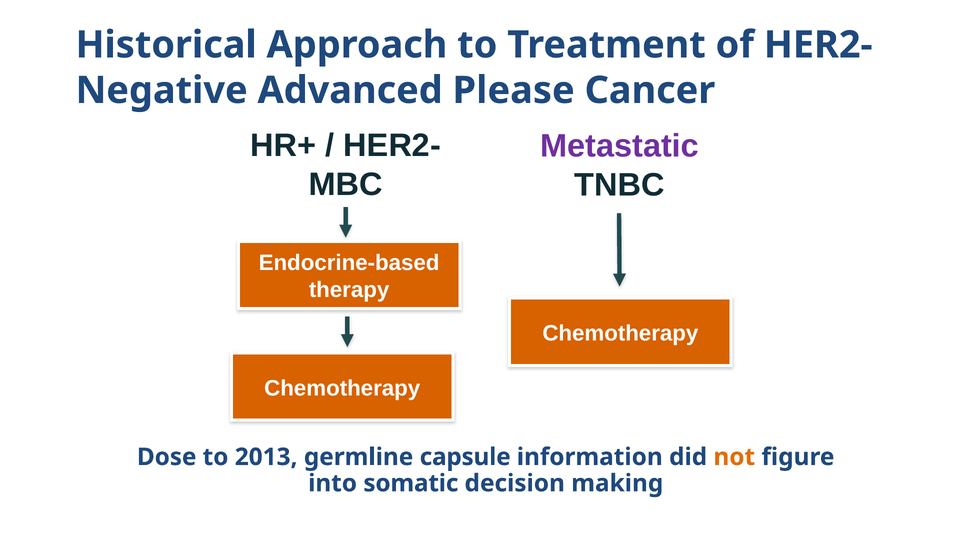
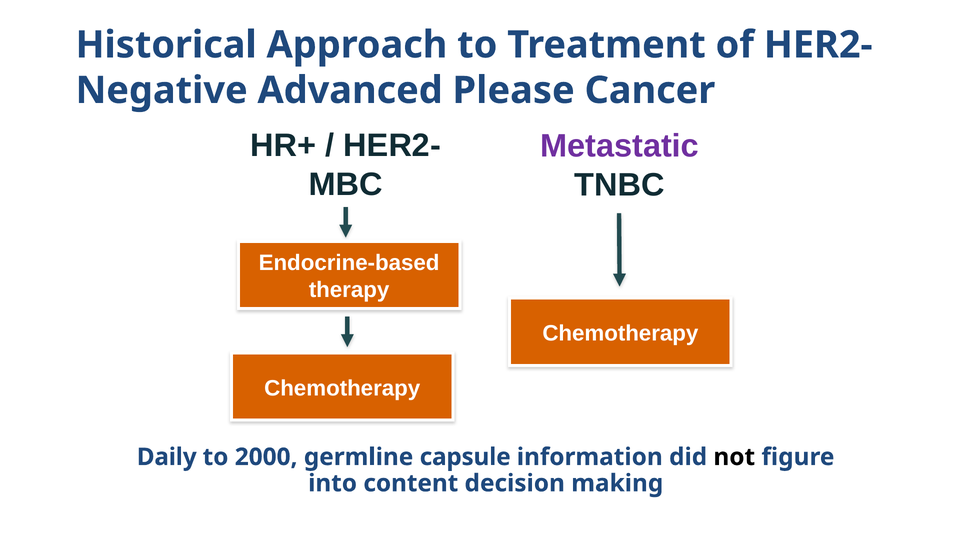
Dose: Dose -> Daily
2013: 2013 -> 2000
not colour: orange -> black
somatic: somatic -> content
